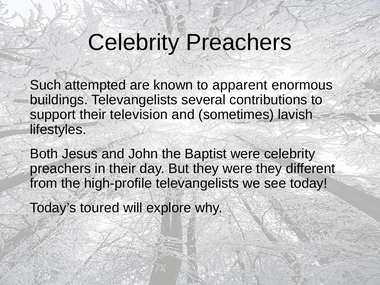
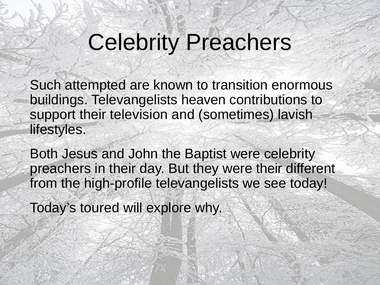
apparent: apparent -> transition
several: several -> heaven
were they: they -> their
